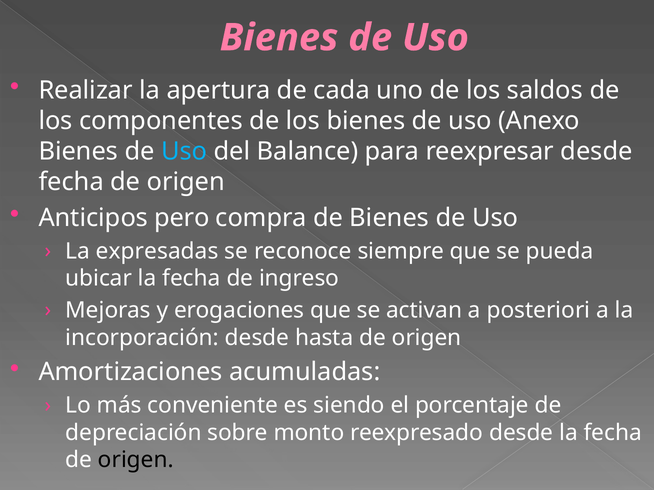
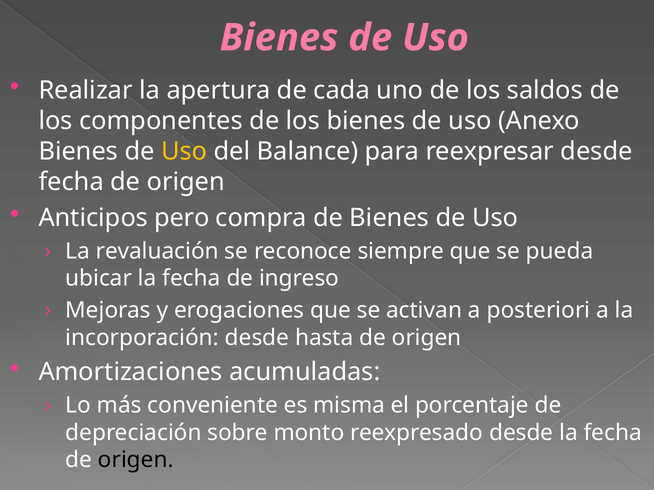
Uso at (184, 152) colour: light blue -> yellow
expresadas: expresadas -> revaluación
siendo: siendo -> misma
